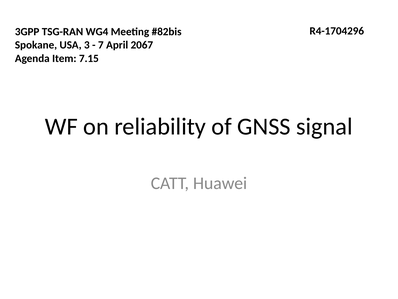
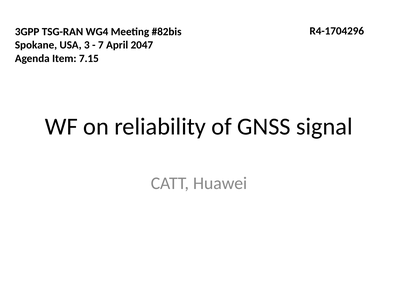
2067: 2067 -> 2047
